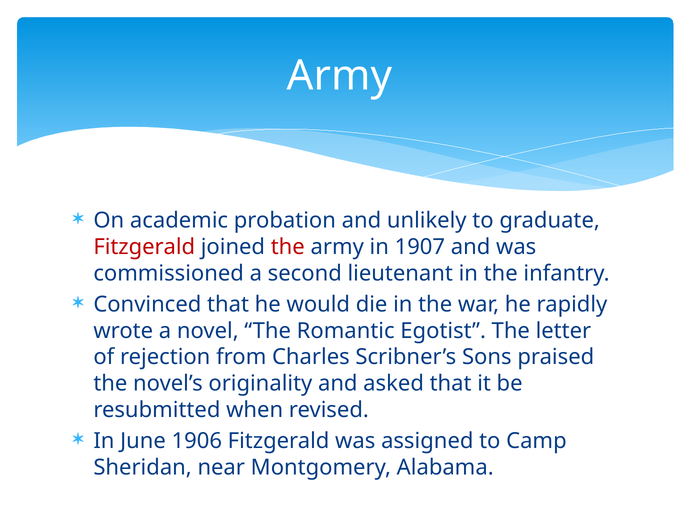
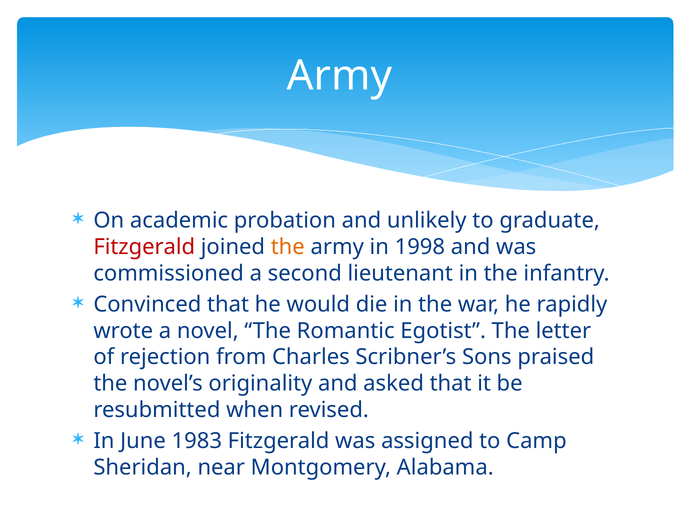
the at (288, 247) colour: red -> orange
1907: 1907 -> 1998
1906: 1906 -> 1983
